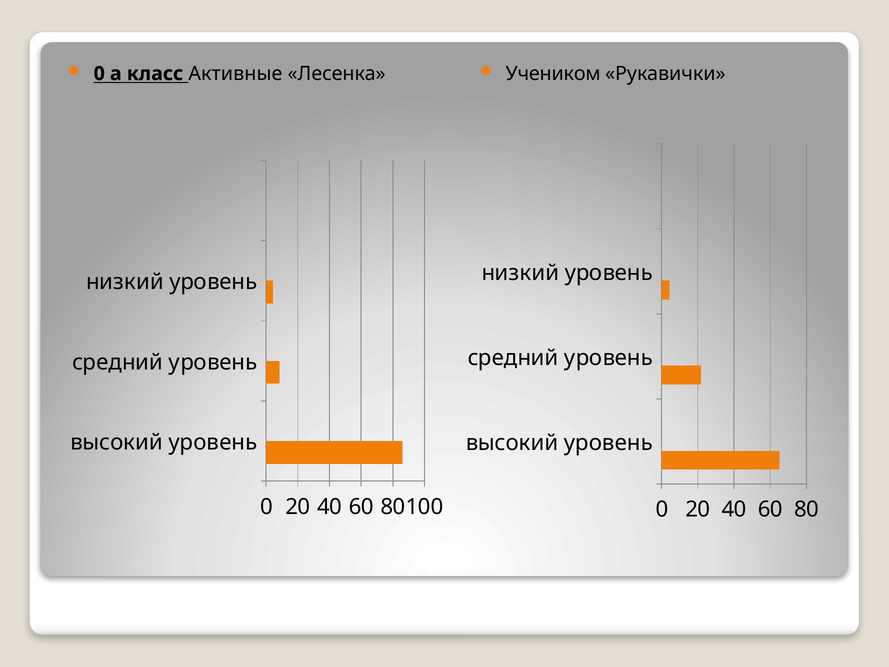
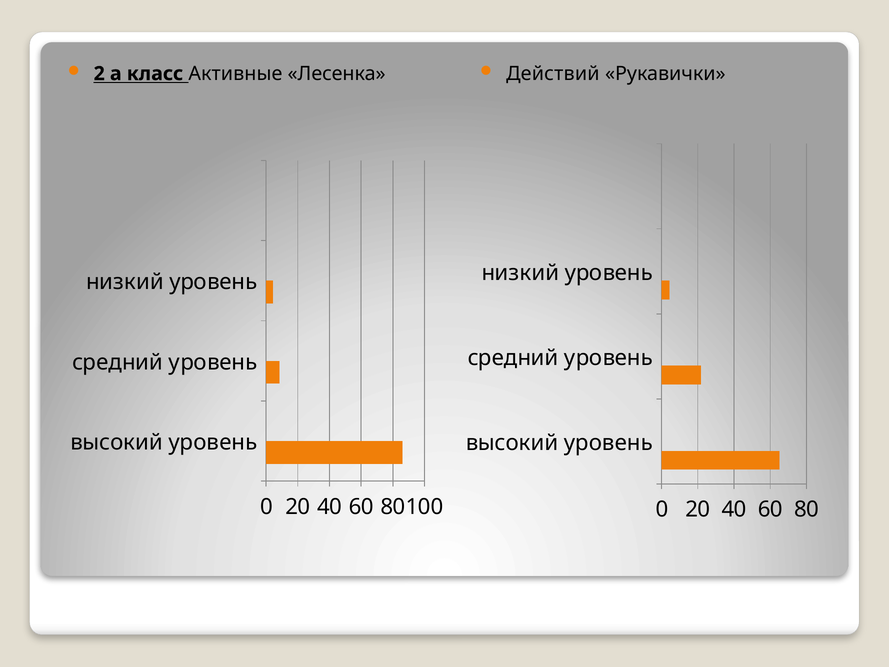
0 at (99, 74): 0 -> 2
Учеником: Учеником -> Действий
